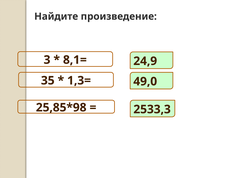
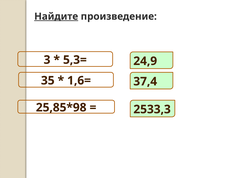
Найдите underline: none -> present
8,1=: 8,1= -> 5,3=
1,3=: 1,3= -> 1,6=
49,0: 49,0 -> 37,4
